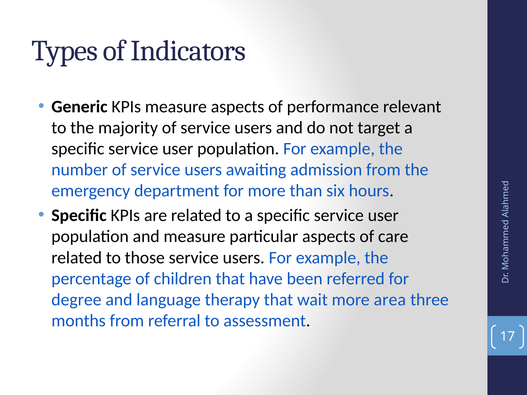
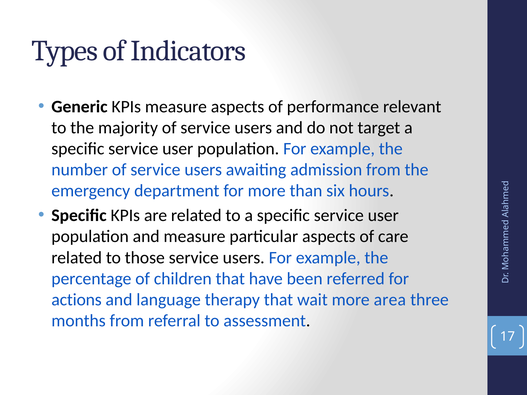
degree: degree -> actions
